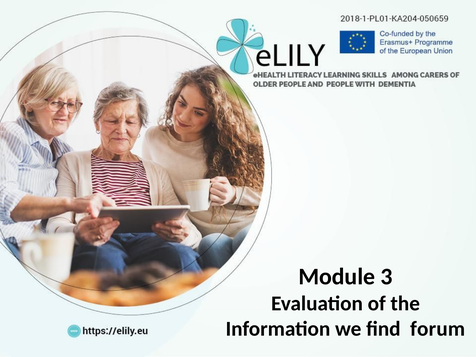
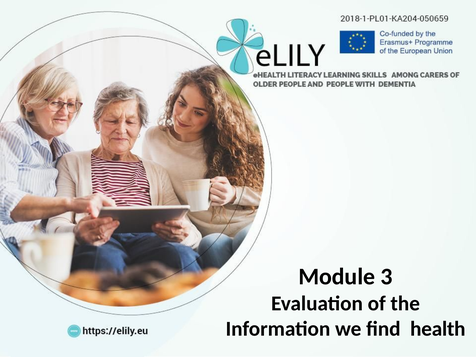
forum: forum -> health
